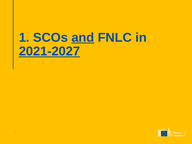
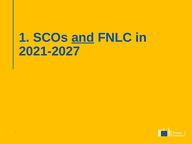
2021-2027 underline: present -> none
